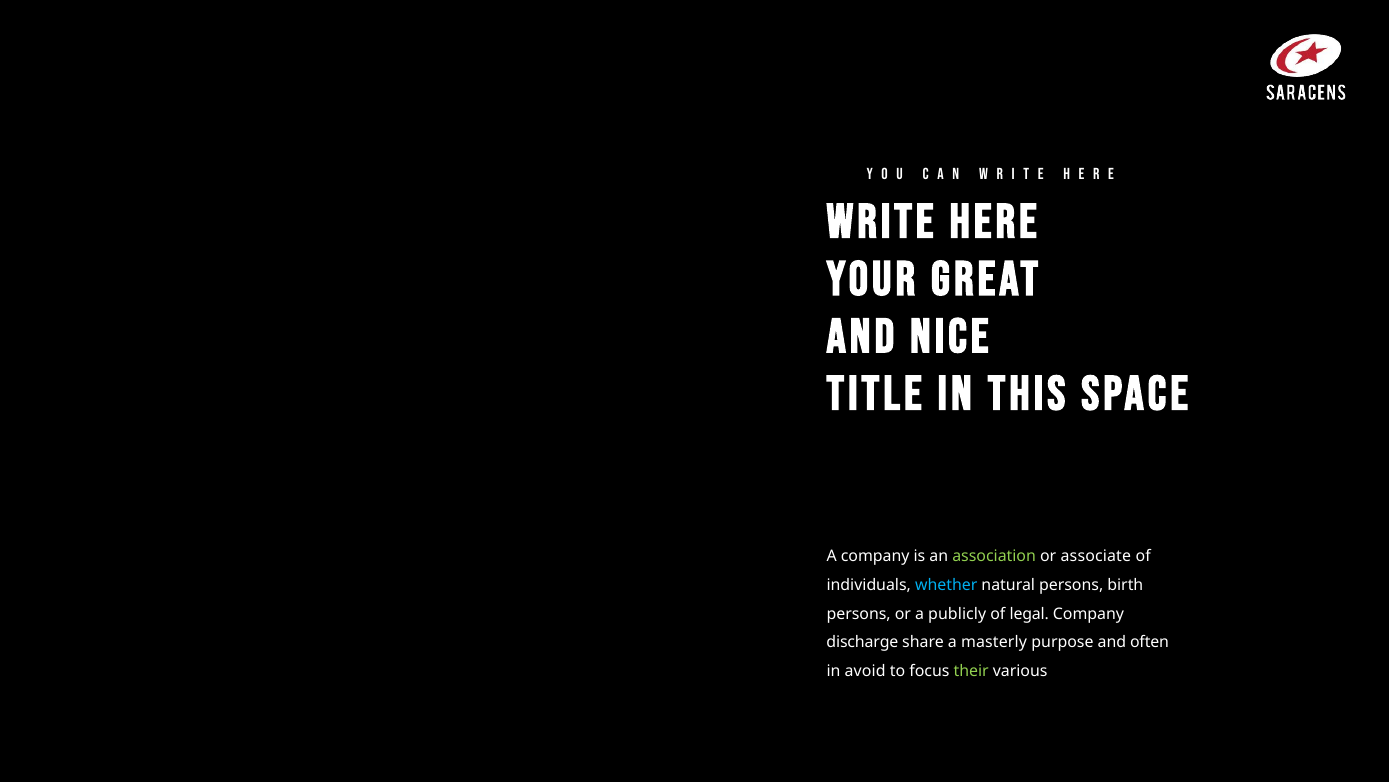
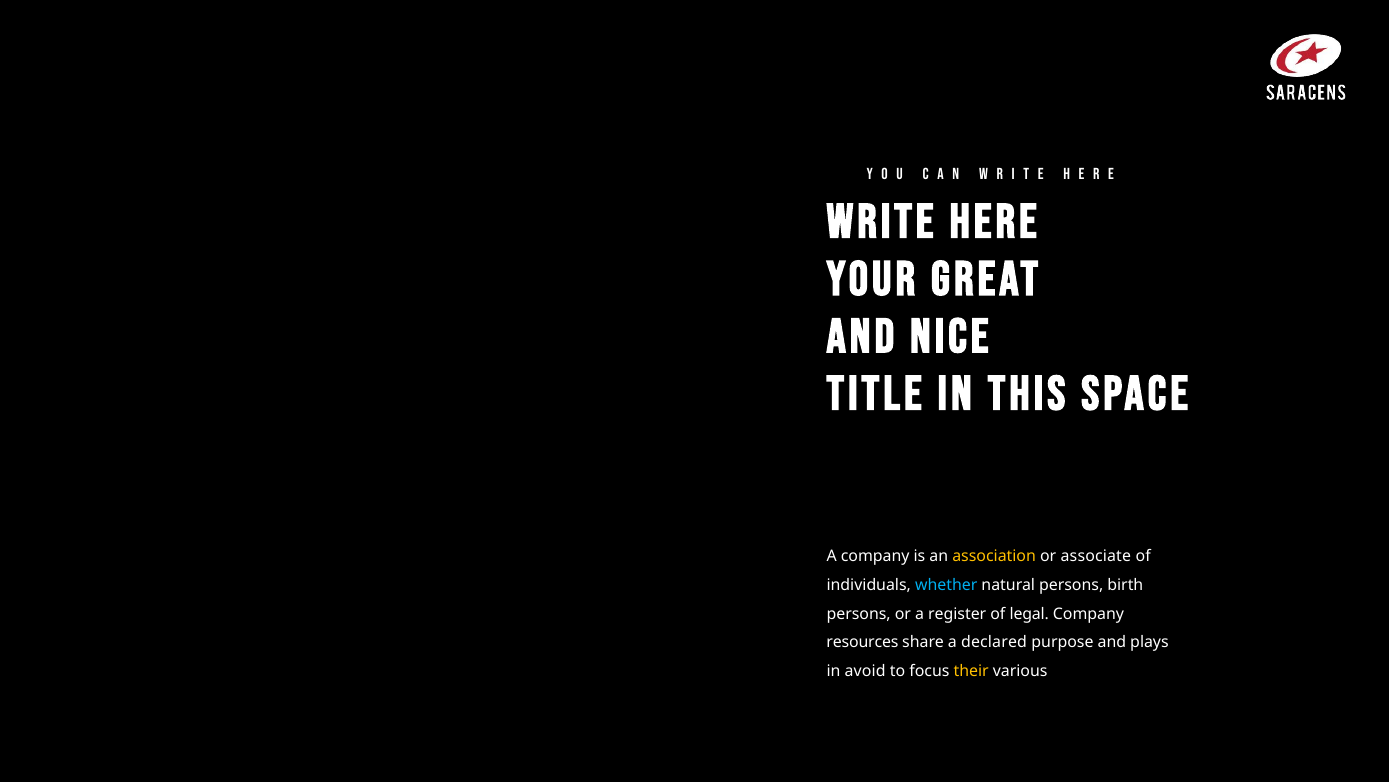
association colour: light green -> yellow
publicly: publicly -> register
discharge: discharge -> resources
masterly: masterly -> declared
often: often -> plays
their colour: light green -> yellow
